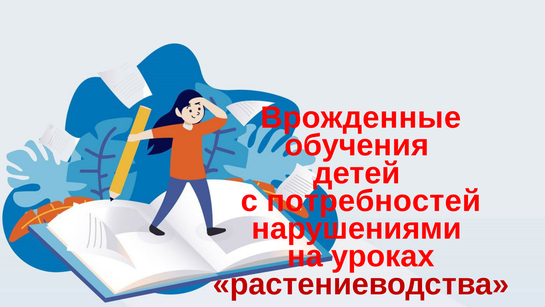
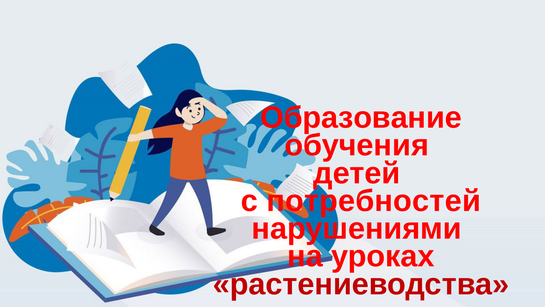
Врожденные: Врожденные -> Образование
